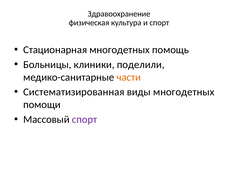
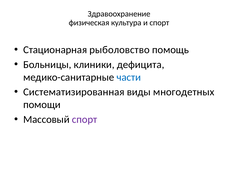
Стационарная многодетных: многодетных -> рыболовство
поделили: поделили -> дефицита
части colour: orange -> blue
